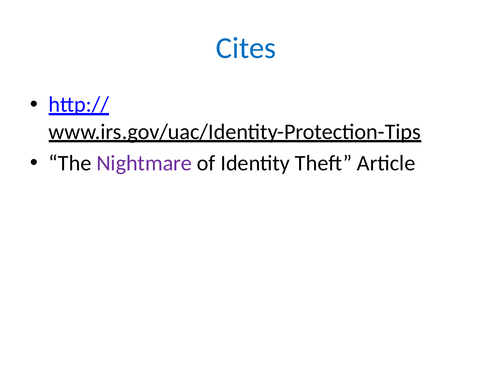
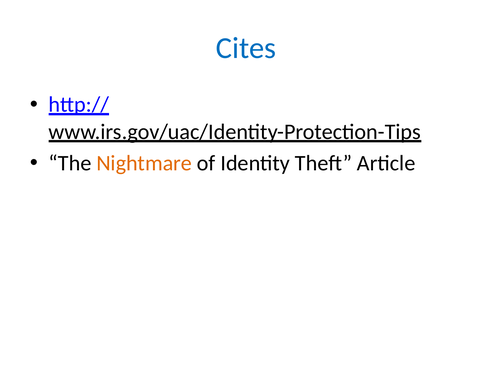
Nightmare colour: purple -> orange
